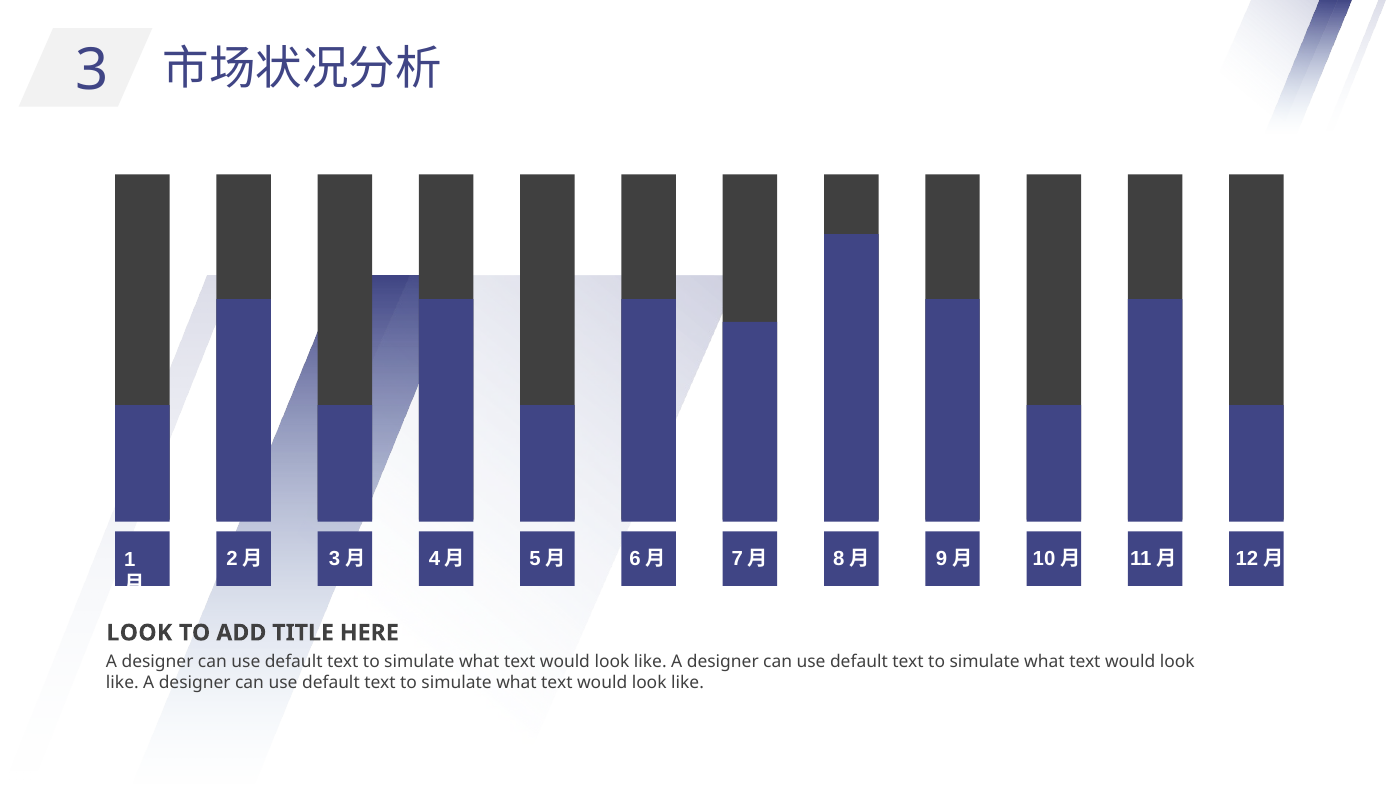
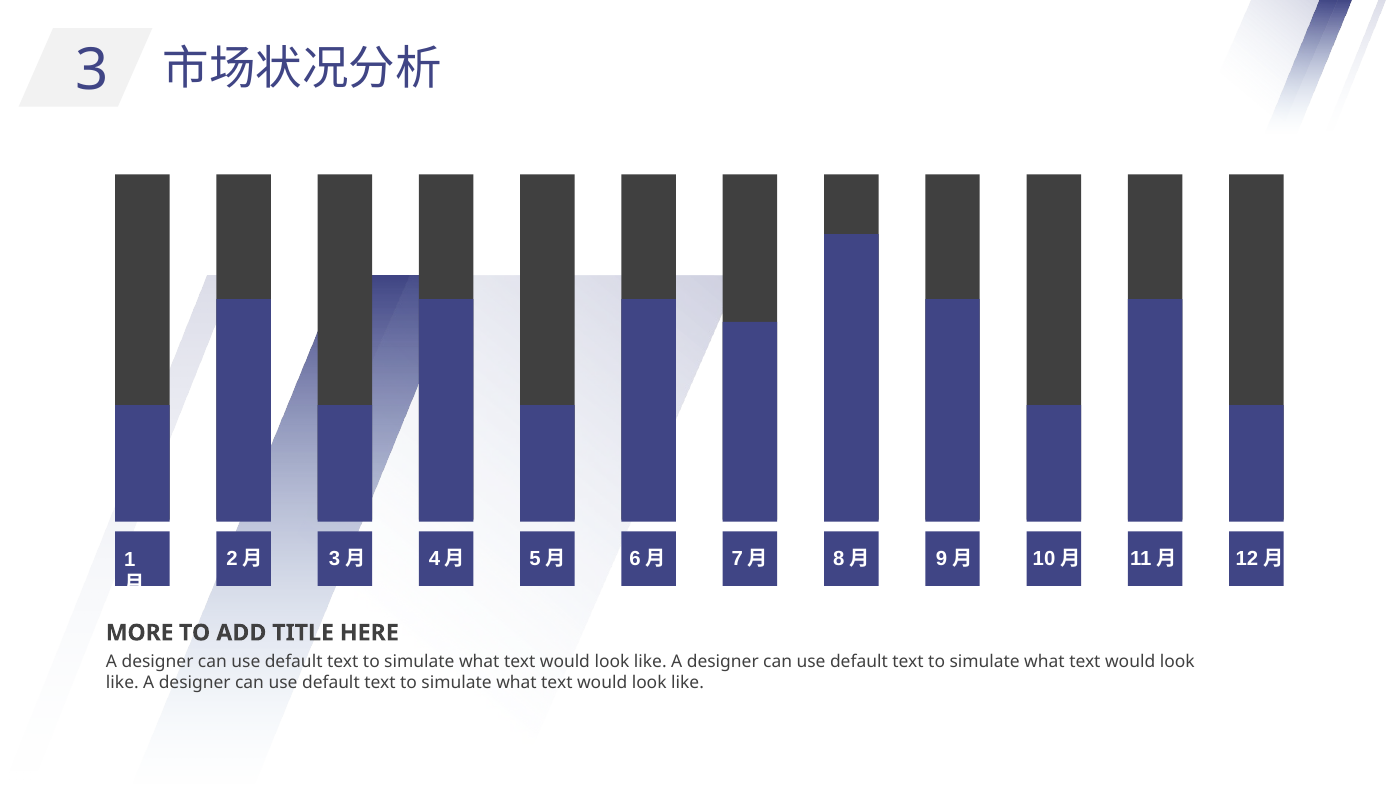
LOOK at (139, 633): LOOK -> MORE
